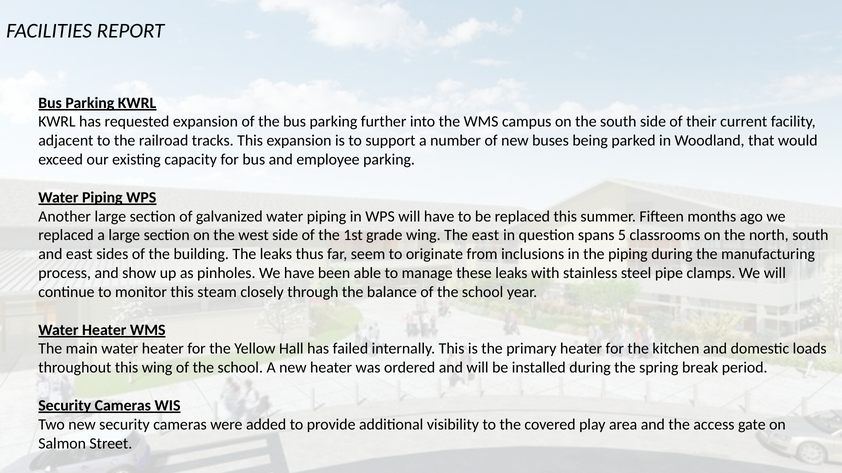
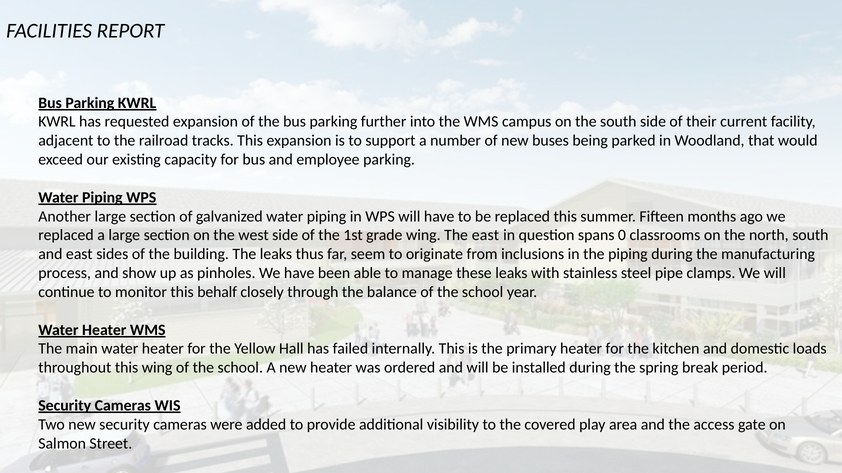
5: 5 -> 0
steam: steam -> behalf
